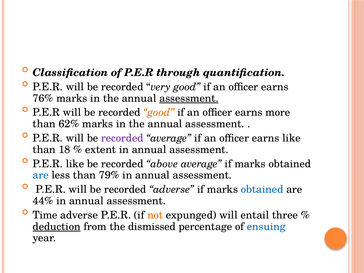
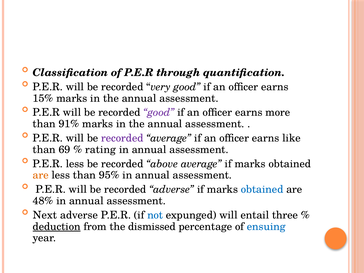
76%: 76% -> 15%
assessment at (189, 98) underline: present -> none
good at (159, 112) colour: orange -> purple
62%: 62% -> 91%
18: 18 -> 69
extent: extent -> rating
P.E.R like: like -> less
are at (41, 175) colour: blue -> orange
79%: 79% -> 95%
44%: 44% -> 48%
Time: Time -> Next
not colour: orange -> blue
